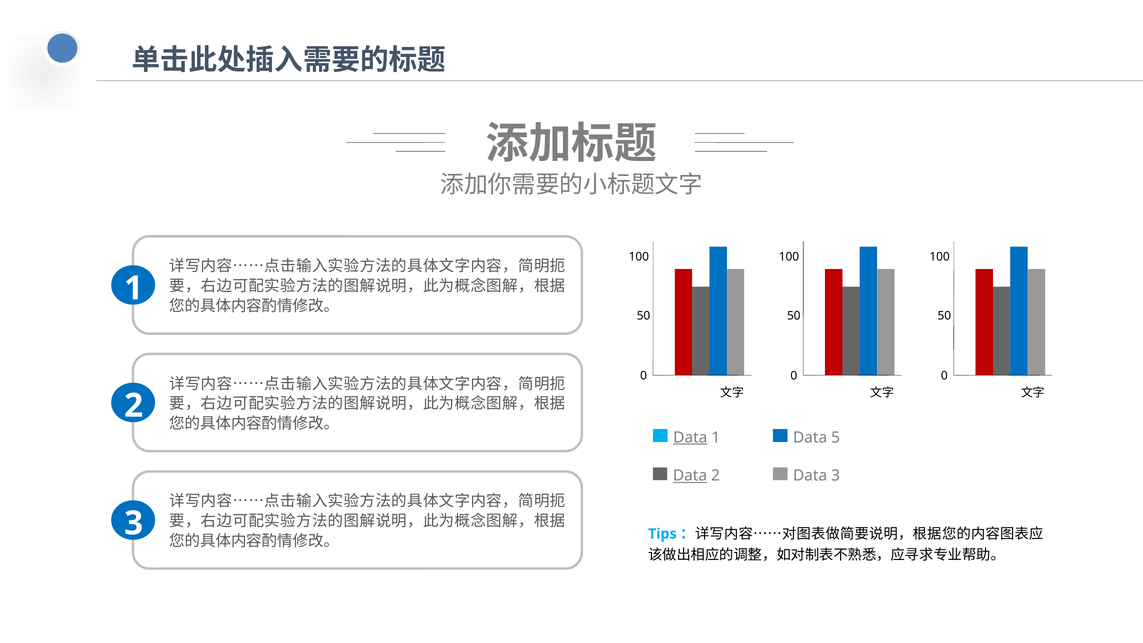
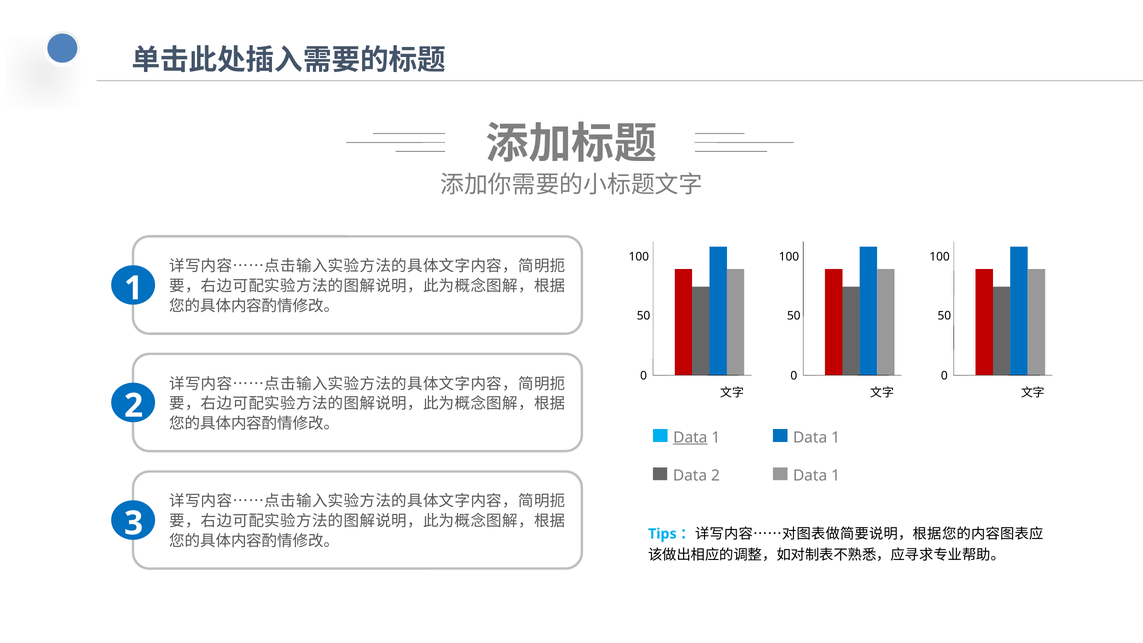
5 at (836, 437): 5 -> 1
Data at (690, 476) underline: present -> none
3 at (836, 476): 3 -> 1
